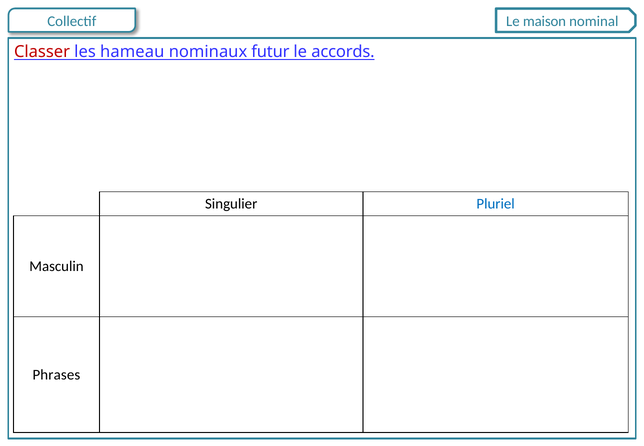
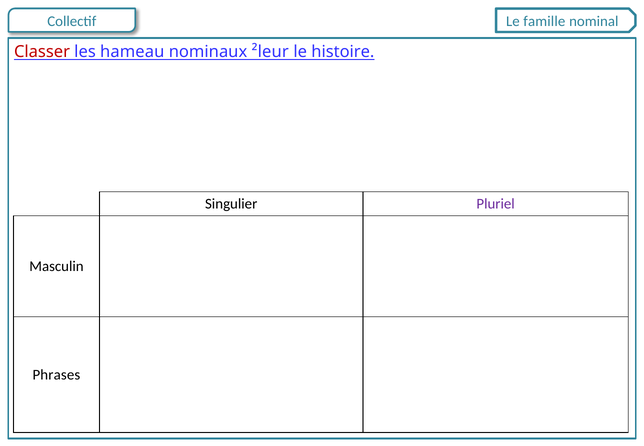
maison: maison -> famille
futur: futur -> ²leur
accords: accords -> histoire
Pluriel colour: blue -> purple
